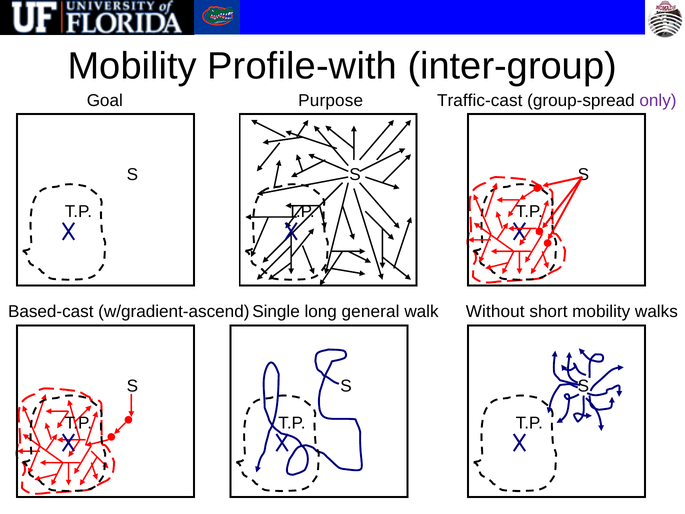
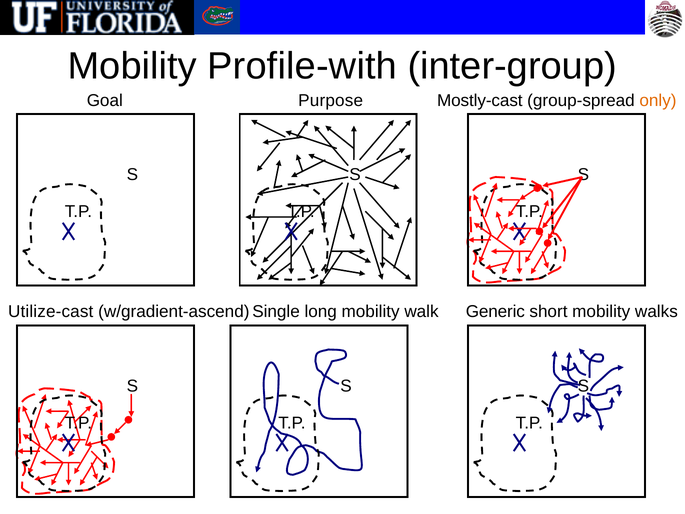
Traffic-cast: Traffic-cast -> Mostly-cast
only colour: purple -> orange
Based-cast: Based-cast -> Utilize-cast
long general: general -> mobility
Without: Without -> Generic
